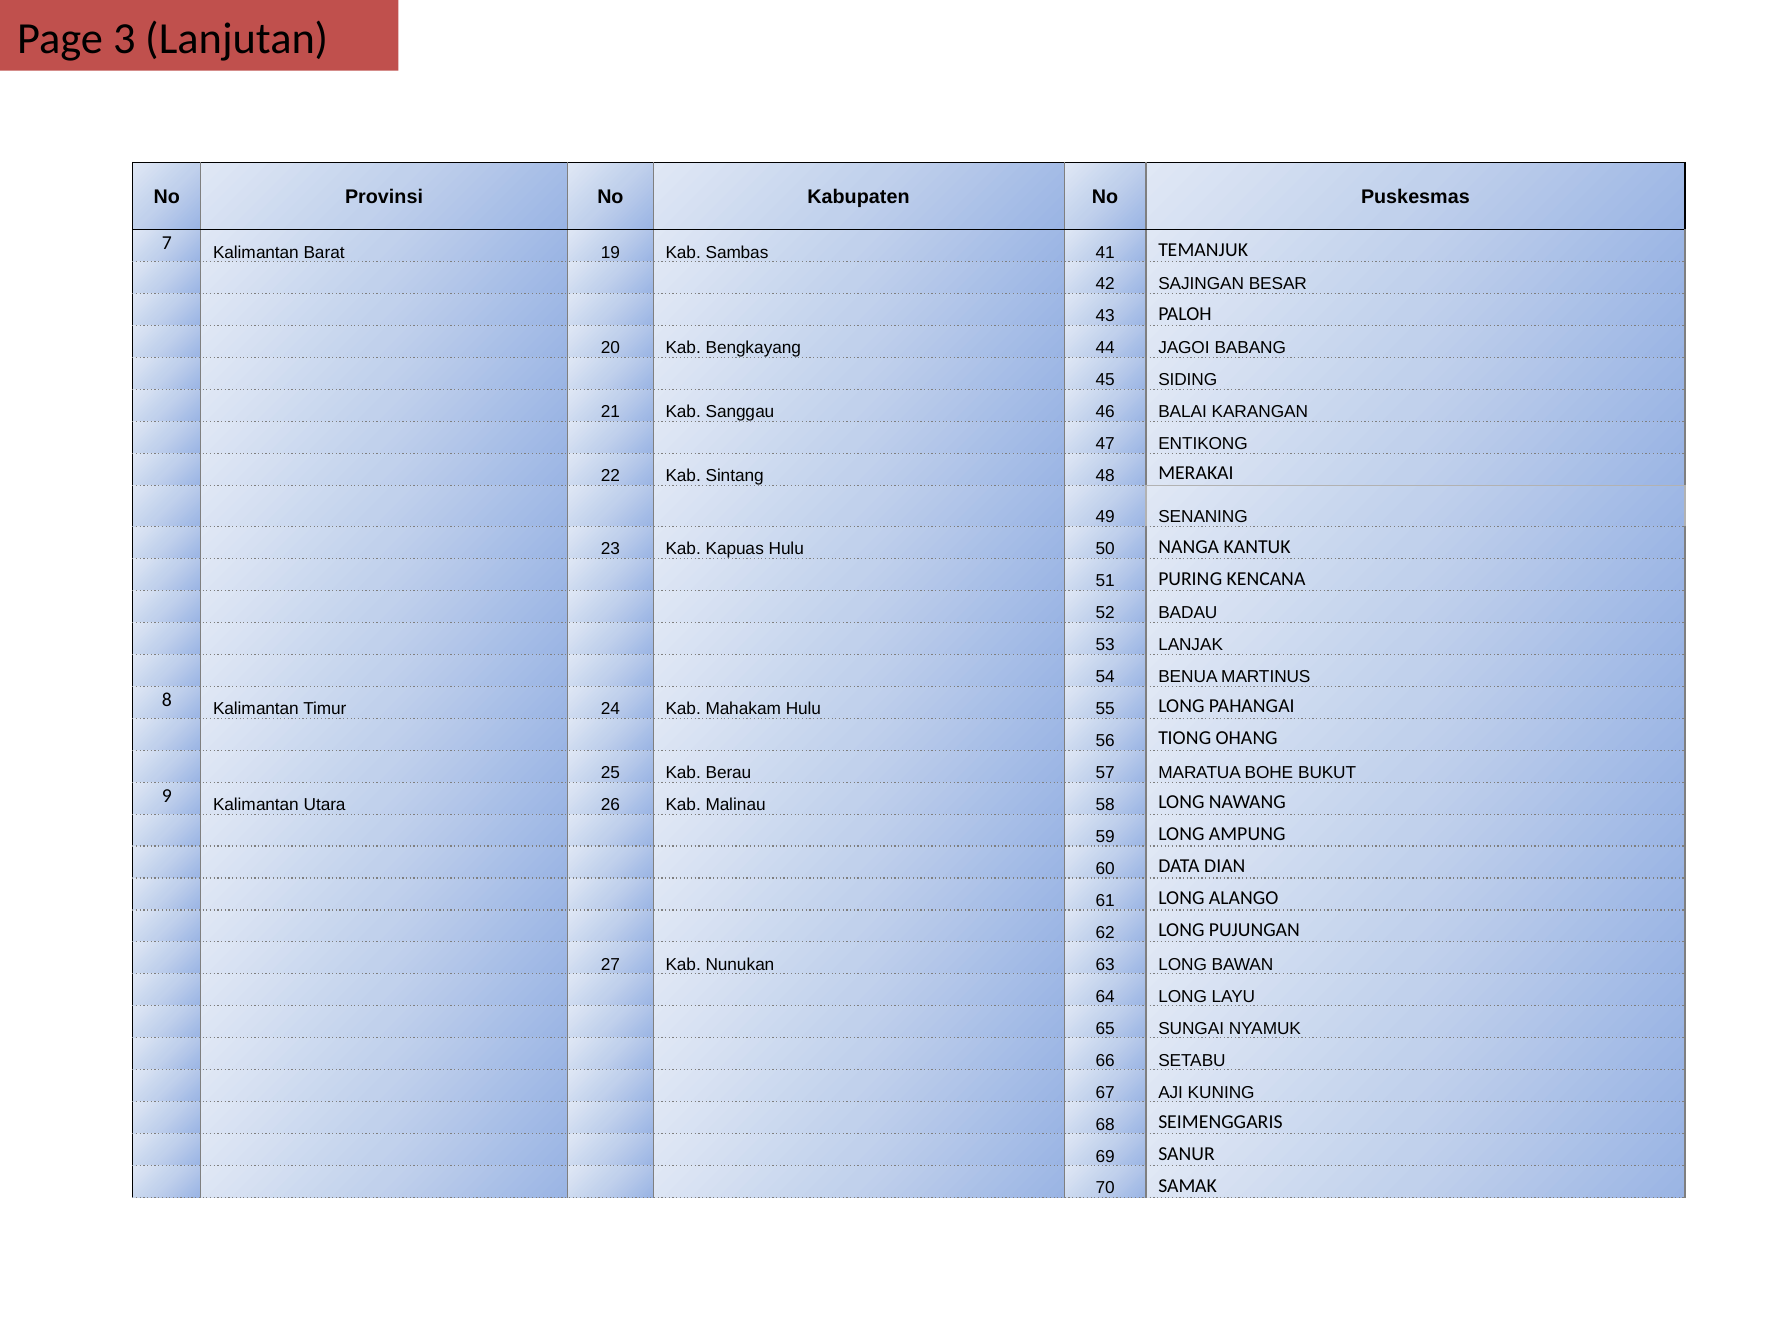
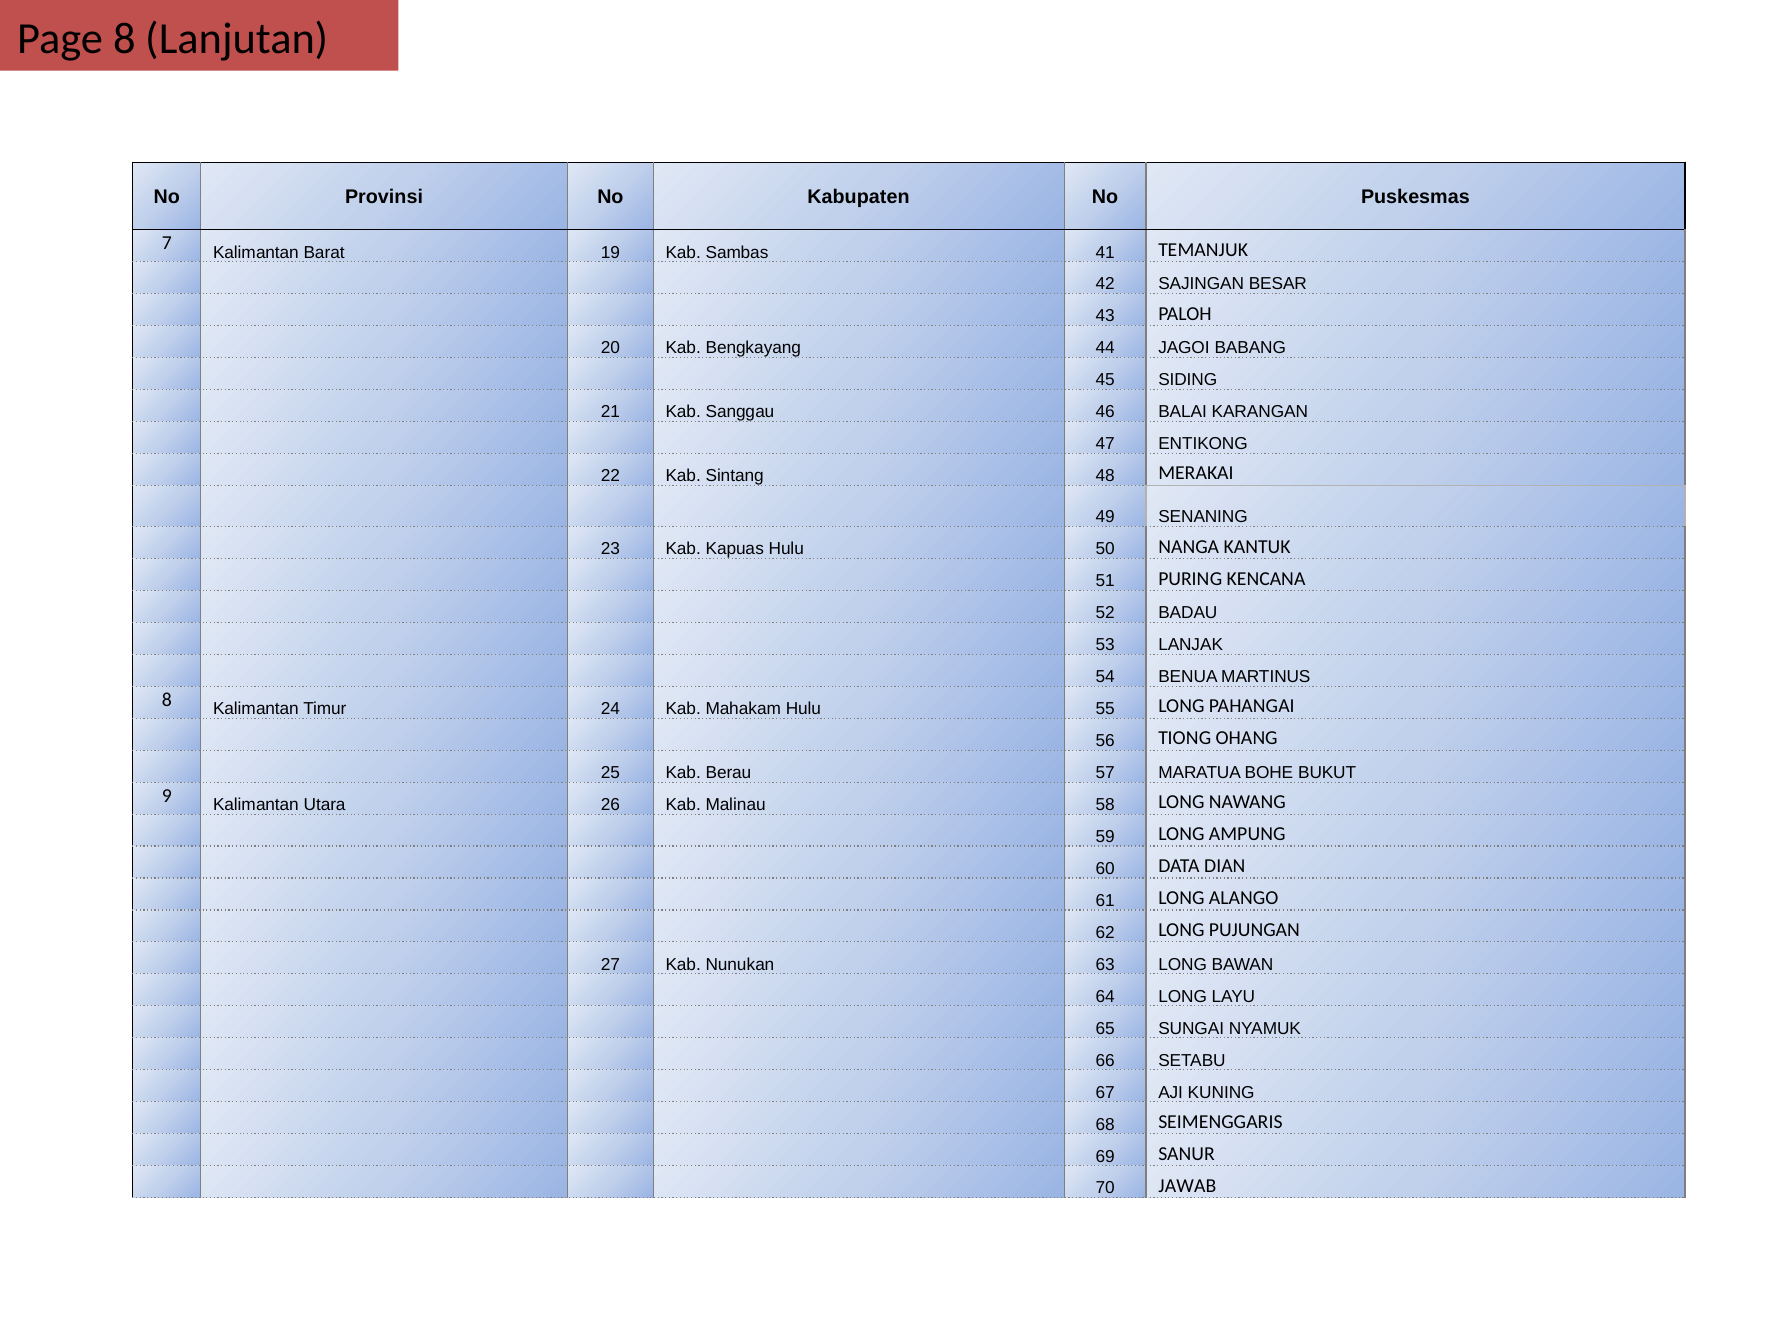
Page 3: 3 -> 8
SAMAK: SAMAK -> JAWAB
